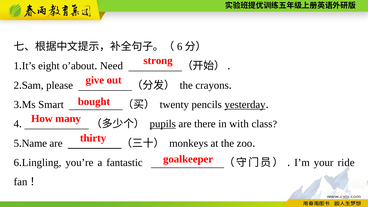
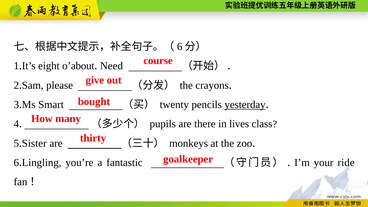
strong: strong -> course
pupils underline: present -> none
with: with -> lives
Name: Name -> Sister
